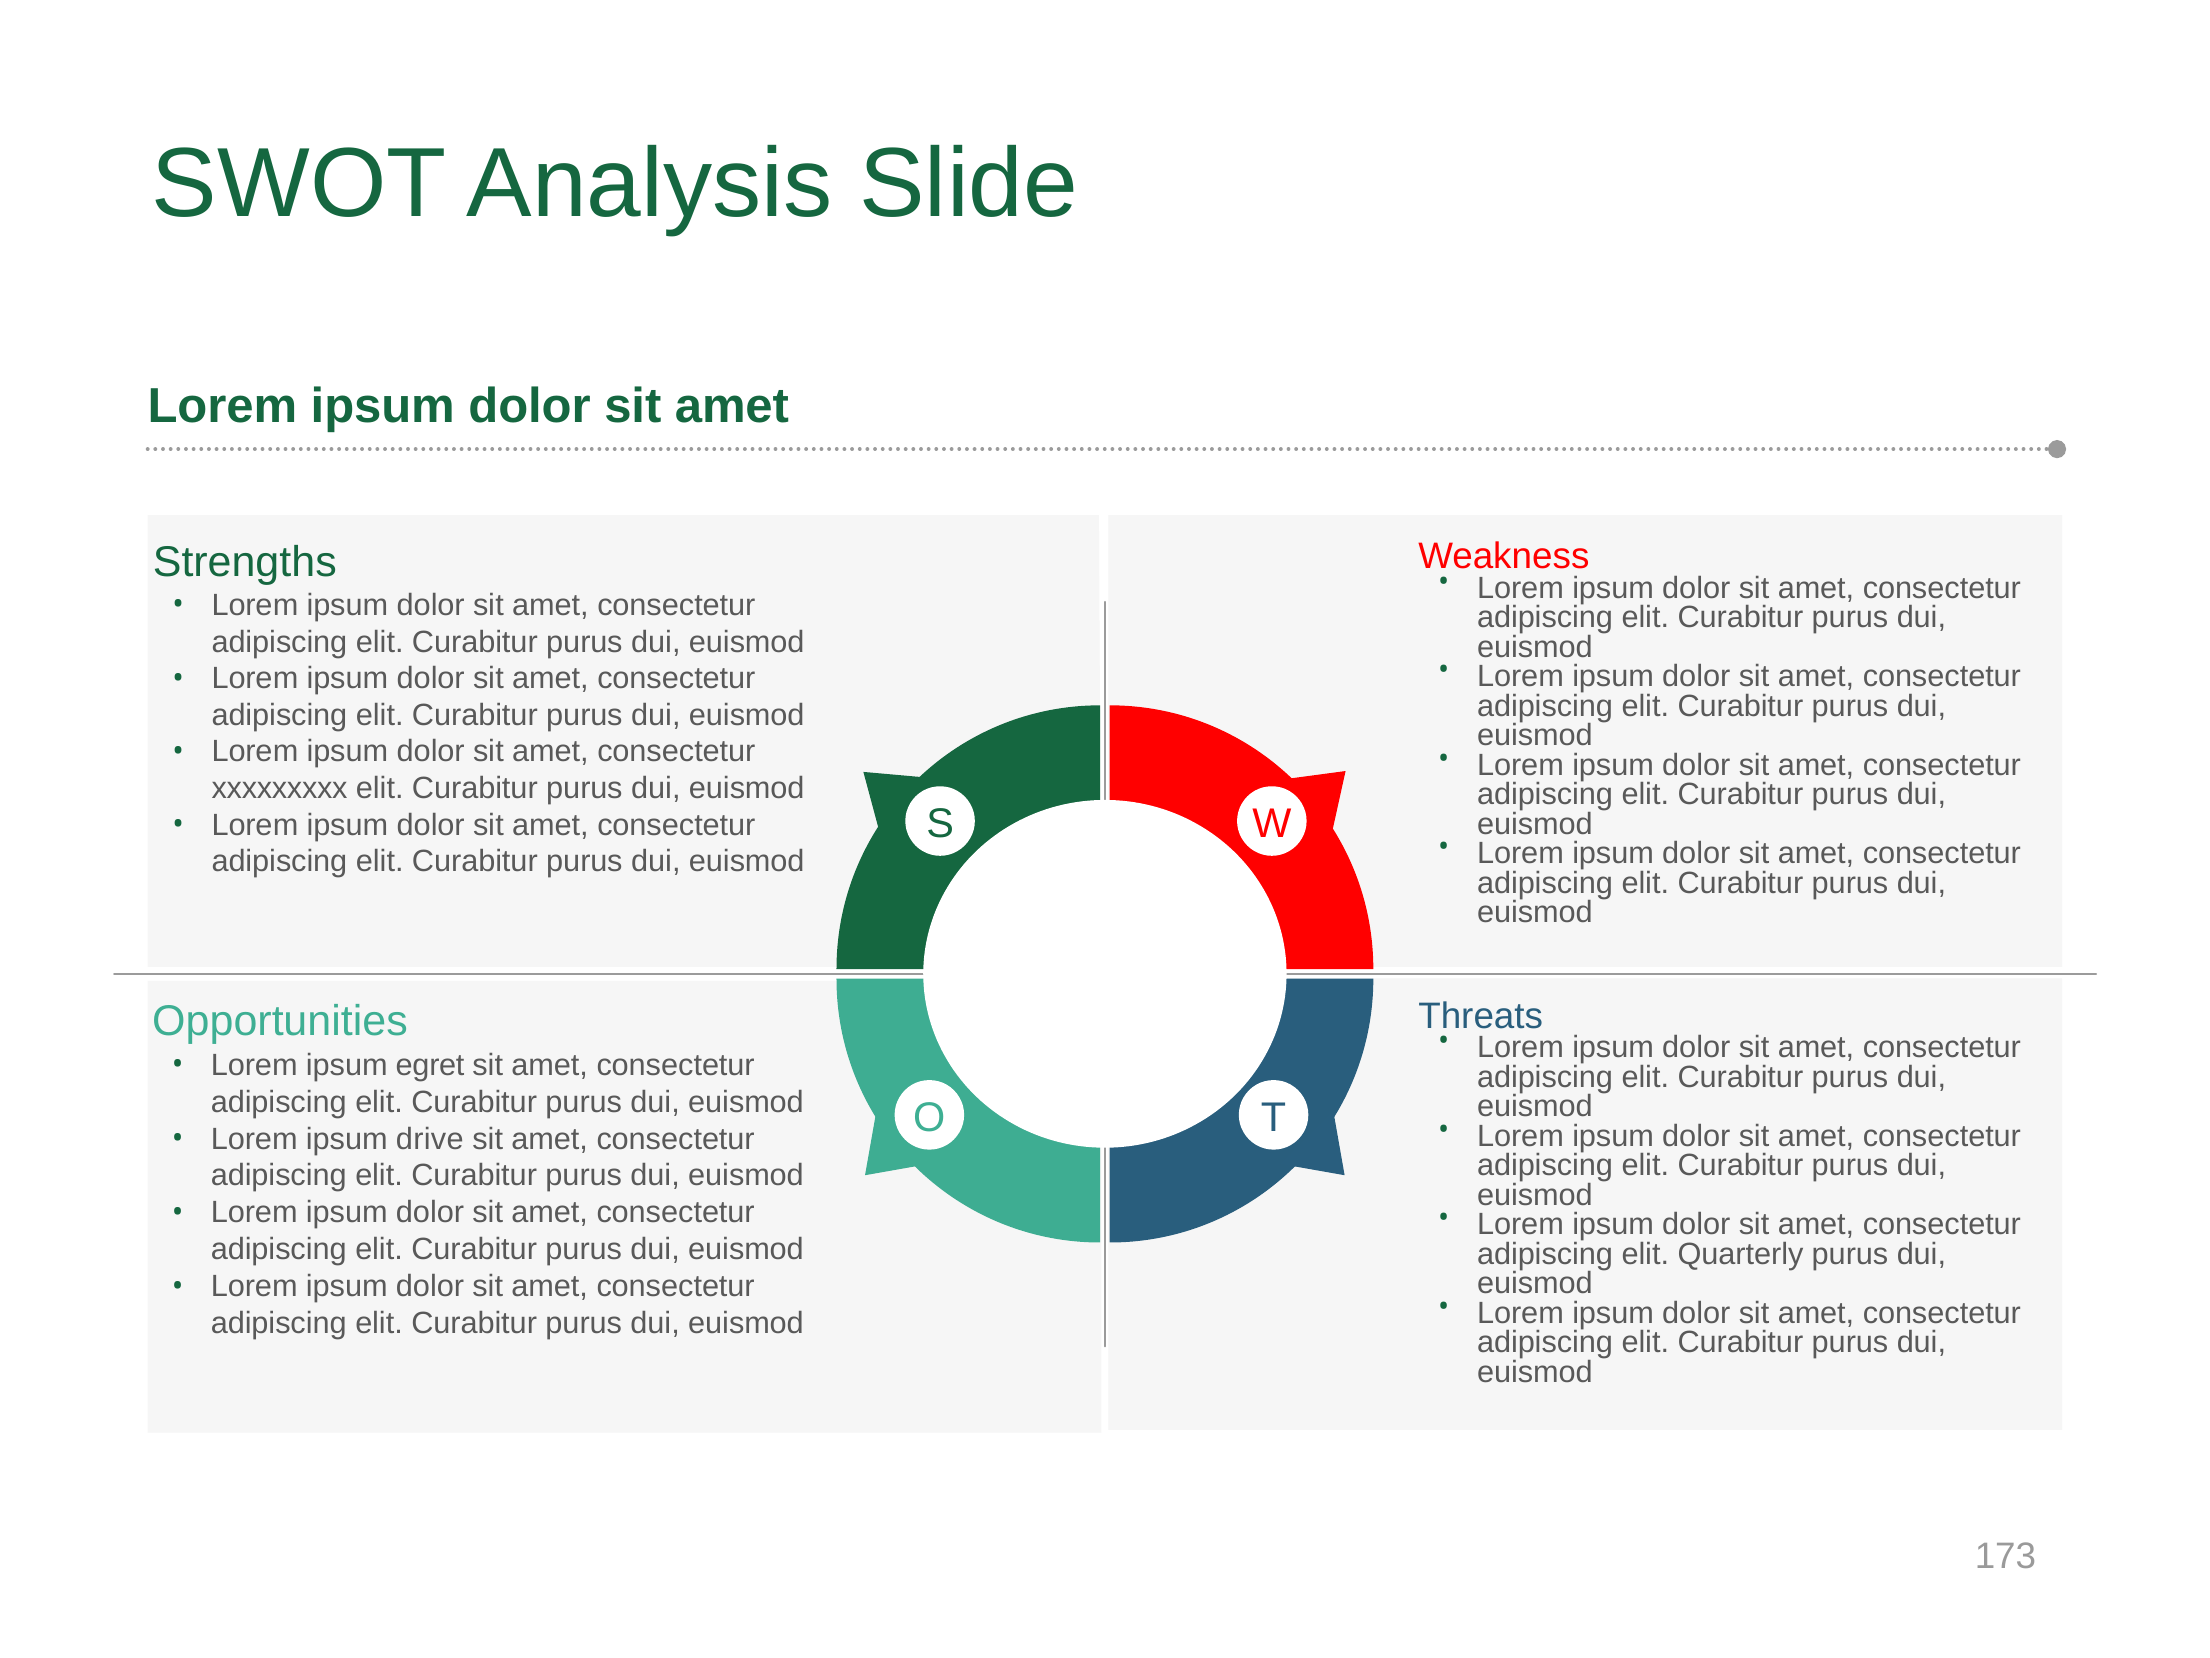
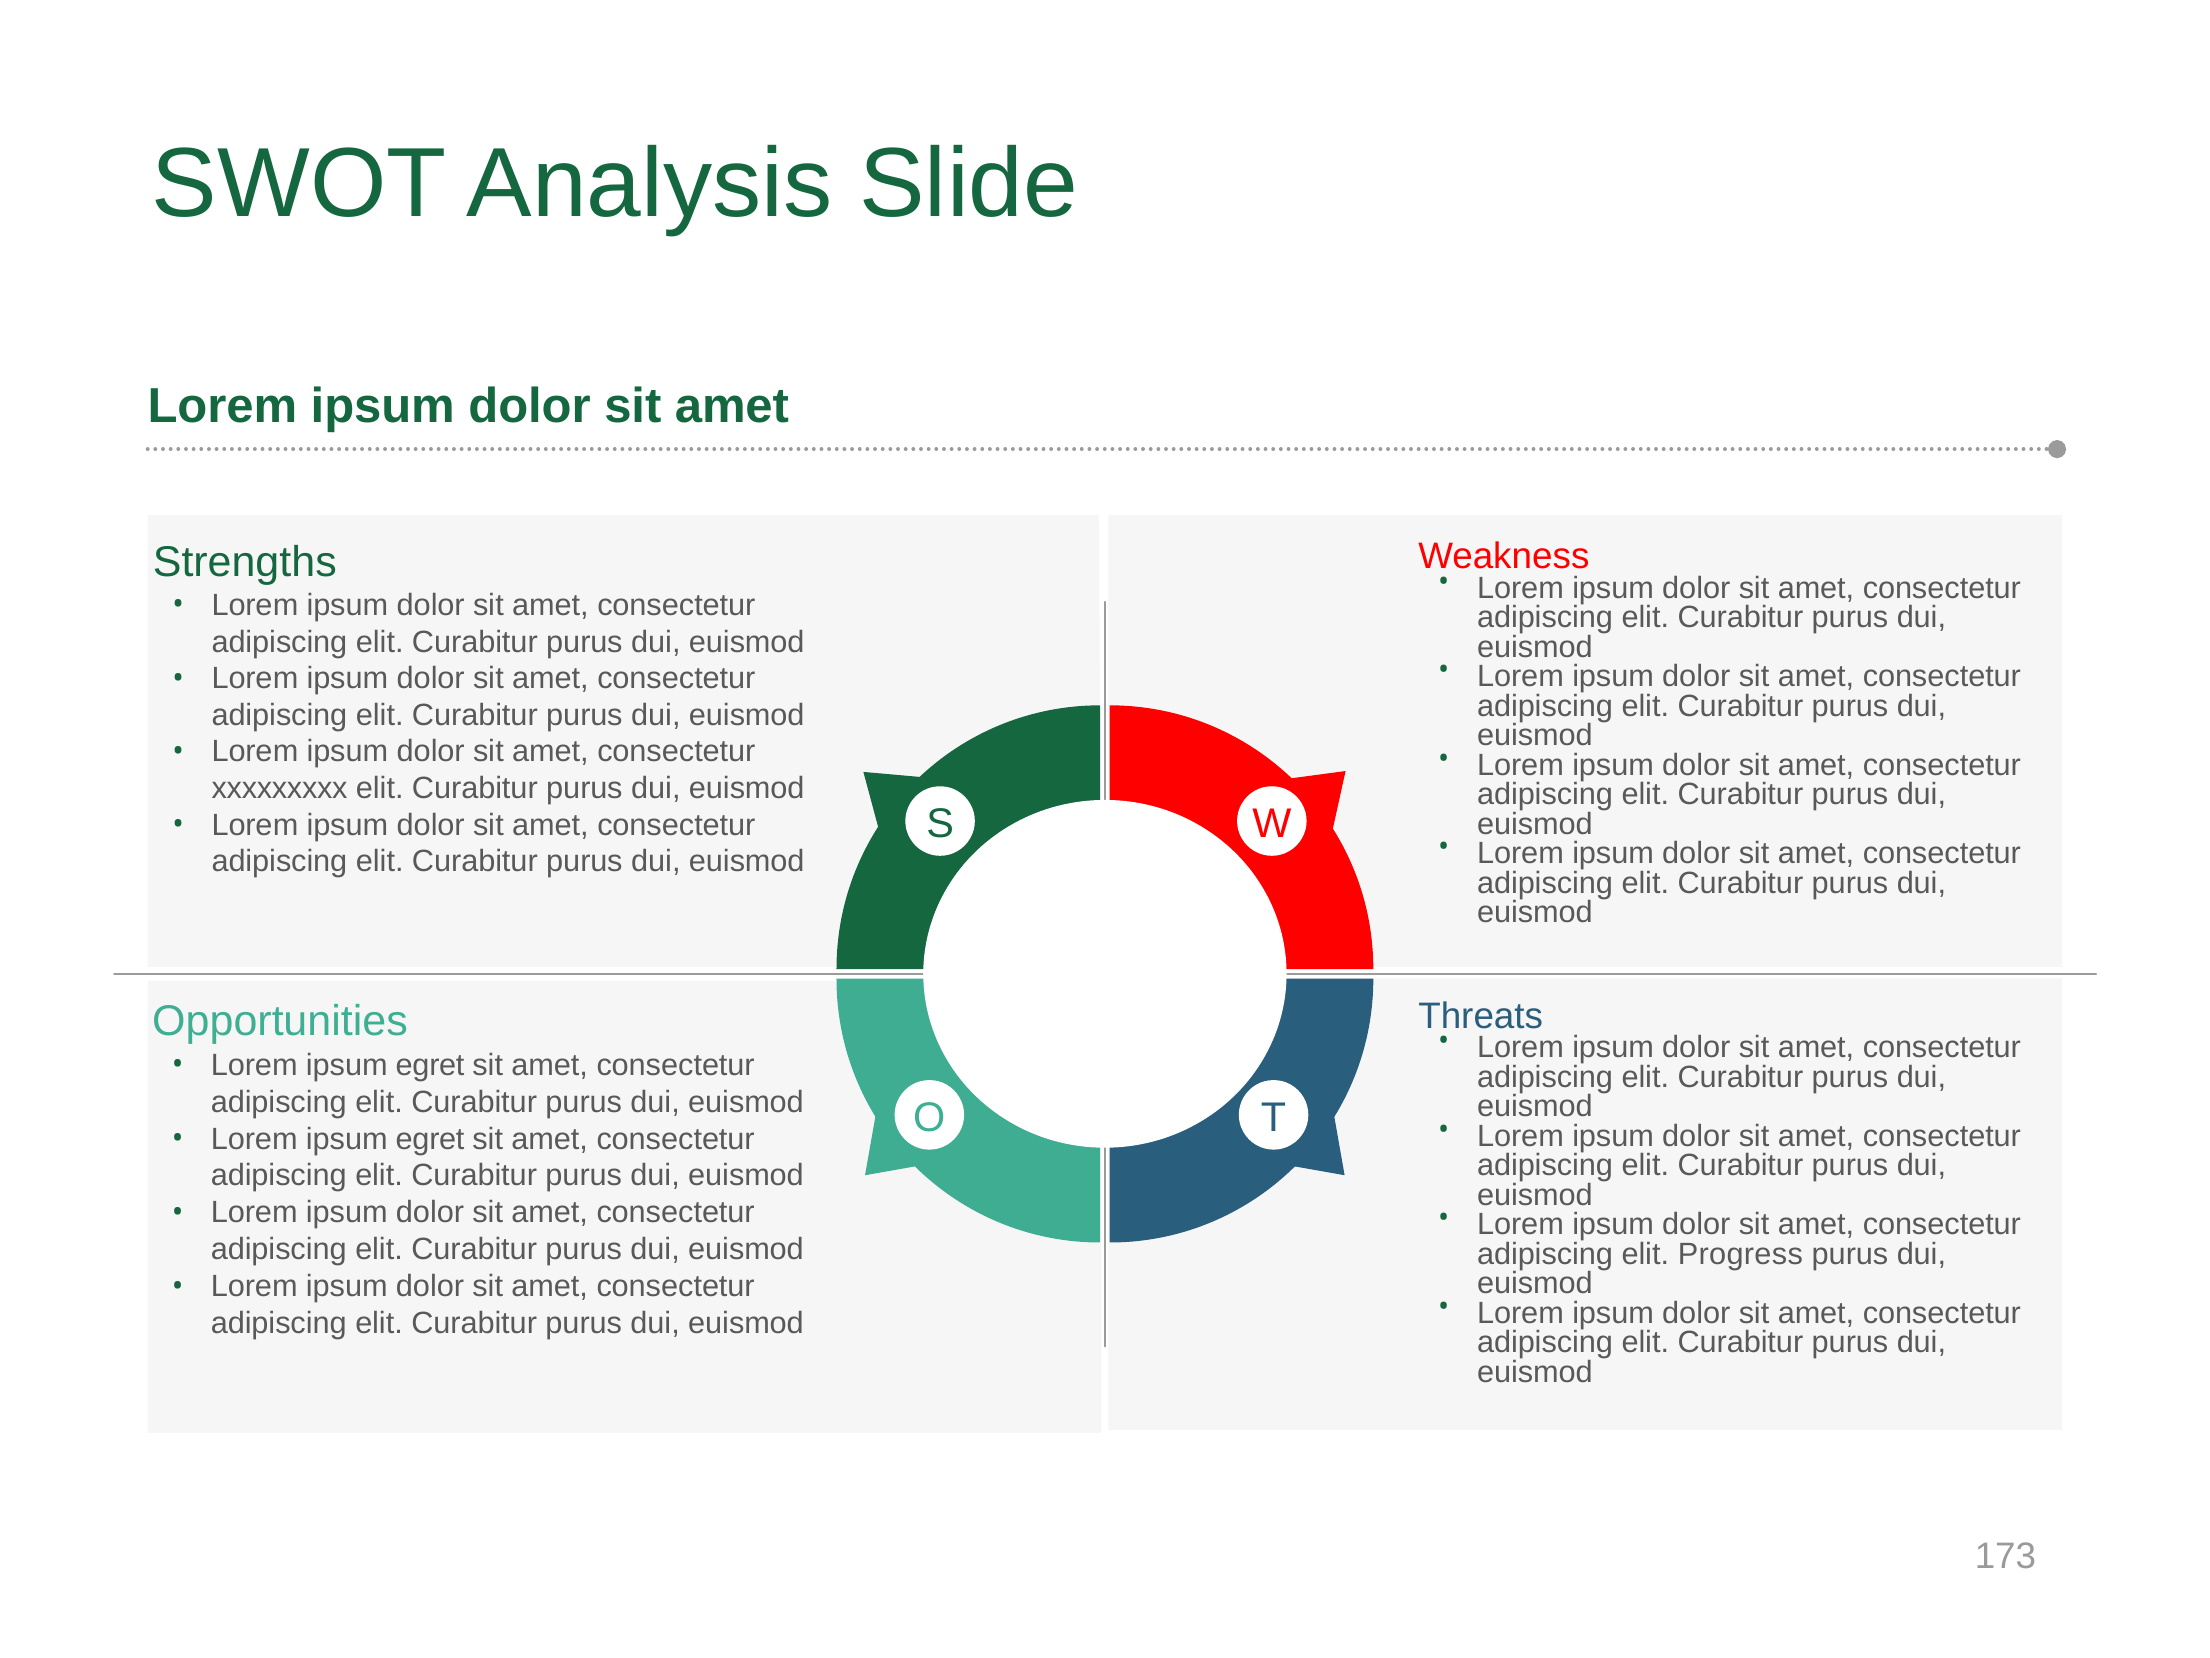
drive at (430, 1139): drive -> egret
Quarterly: Quarterly -> Progress
